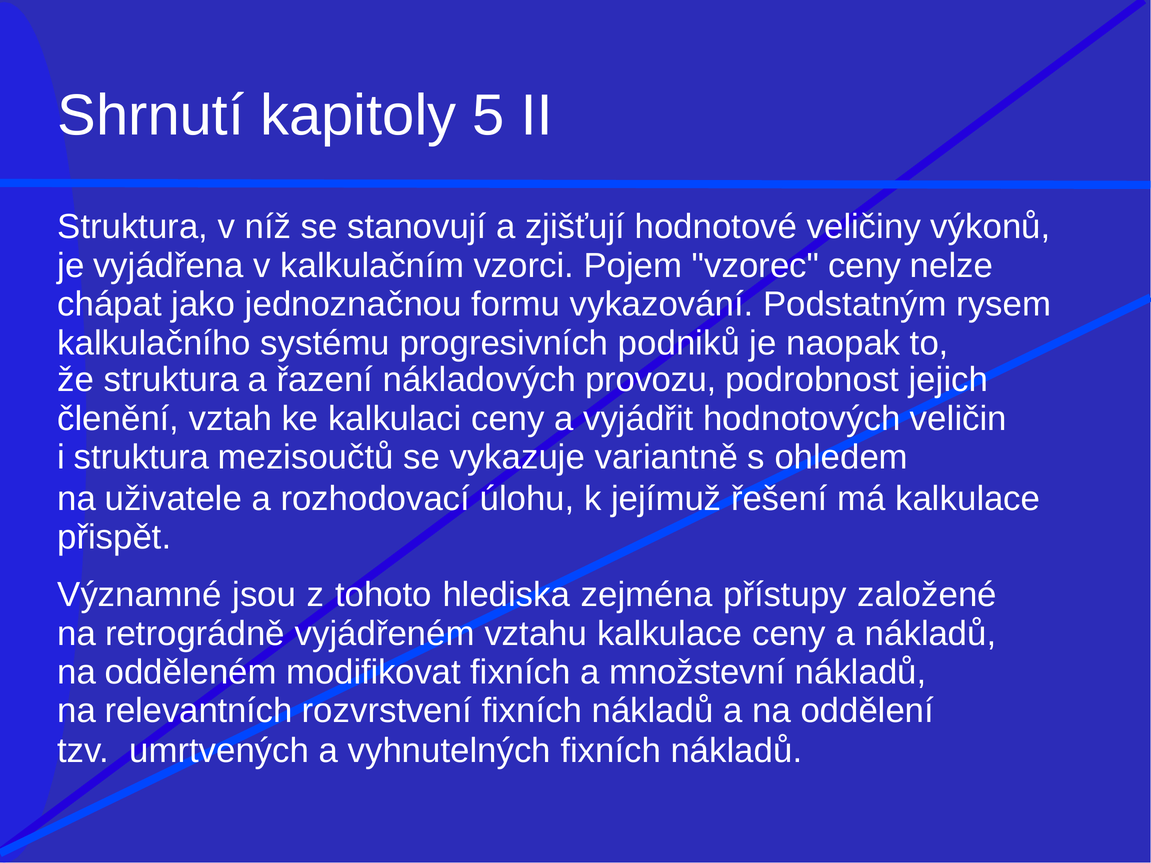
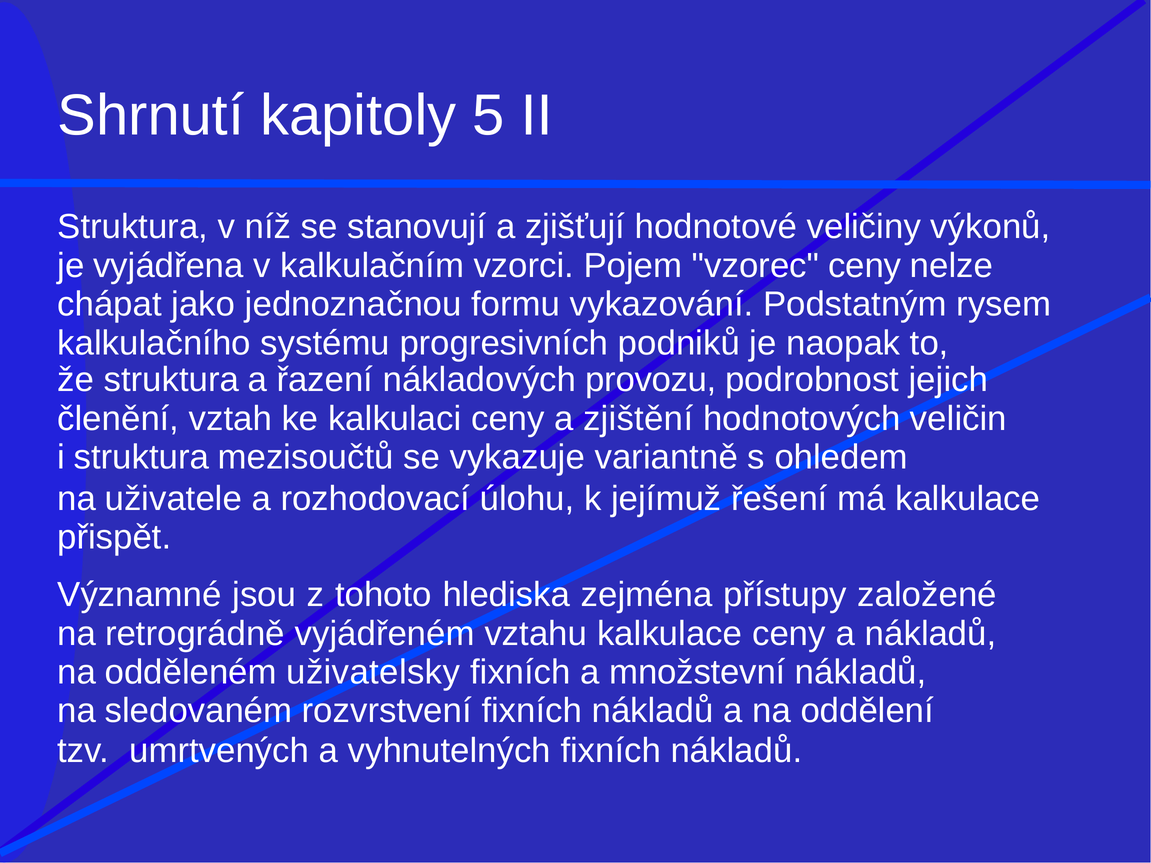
vyjádřit: vyjádřit -> zjištění
modifikovat: modifikovat -> uživatelsky
relevantních: relevantních -> sledovaném
